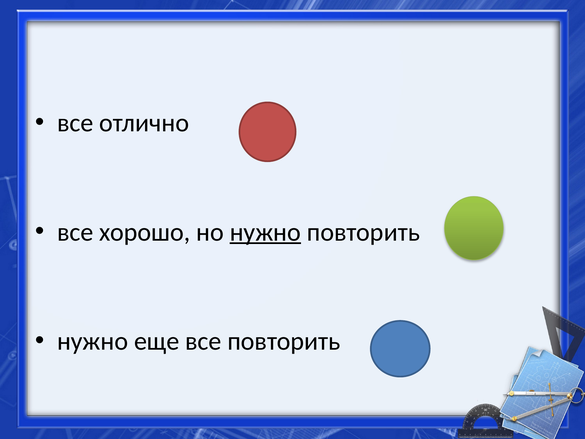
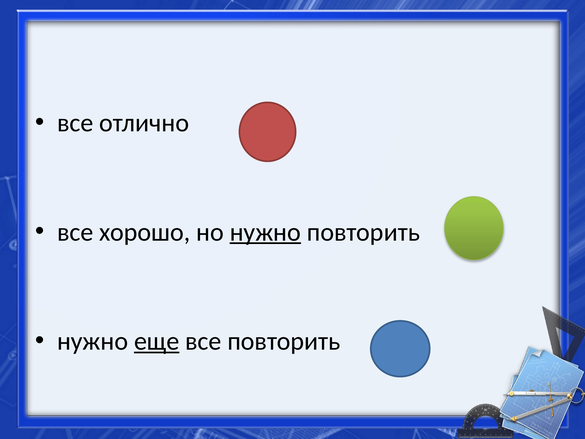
еще underline: none -> present
